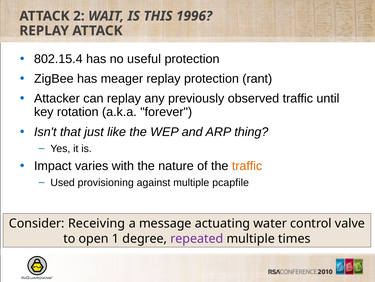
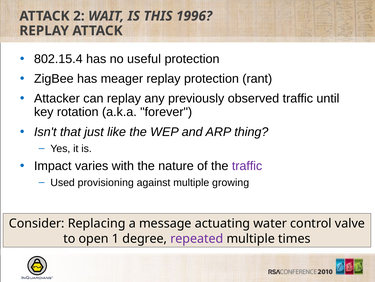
traffic at (247, 165) colour: orange -> purple
pcapfile: pcapfile -> growing
Receiving: Receiving -> Replacing
